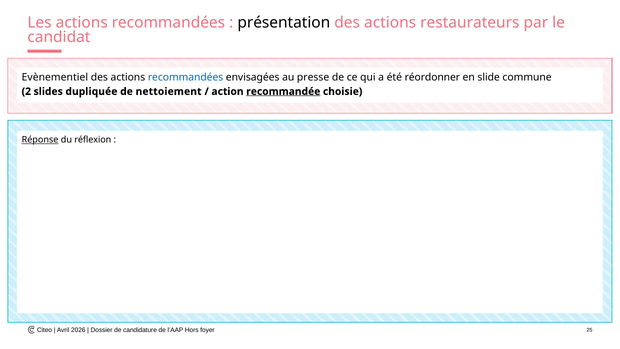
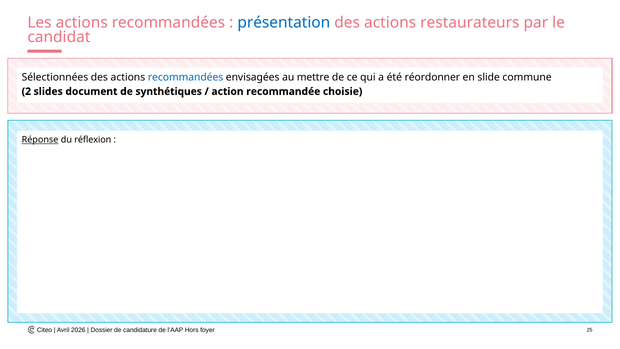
présentation colour: black -> blue
Evènementiel: Evènementiel -> Sélectionnées
presse: presse -> mettre
dupliquée: dupliquée -> document
nettoiement: nettoiement -> synthétiques
recommandée underline: present -> none
